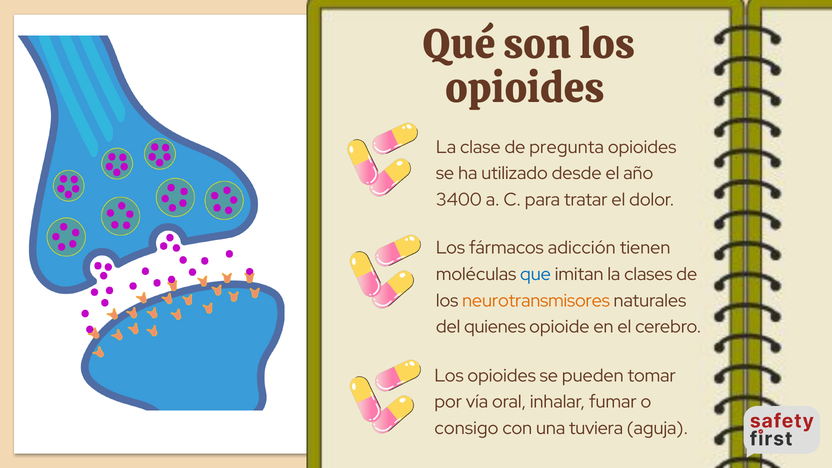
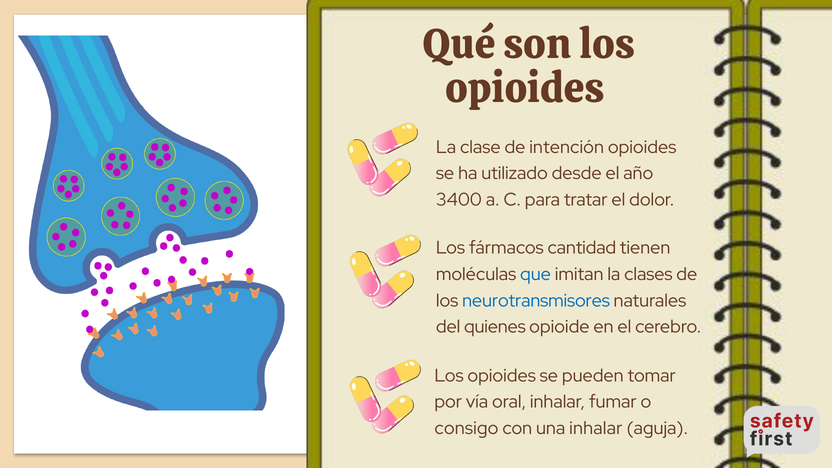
pregunta: pregunta -> intención
adicción: adicción -> cantidad
neurotransmisores colour: orange -> blue
una tuviera: tuviera -> inhalar
